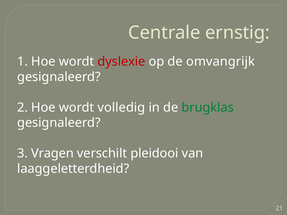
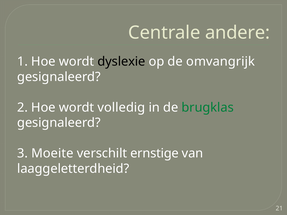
ernstig: ernstig -> andere
dyslexie colour: red -> black
Vragen: Vragen -> Moeite
pleidooi: pleidooi -> ernstige
